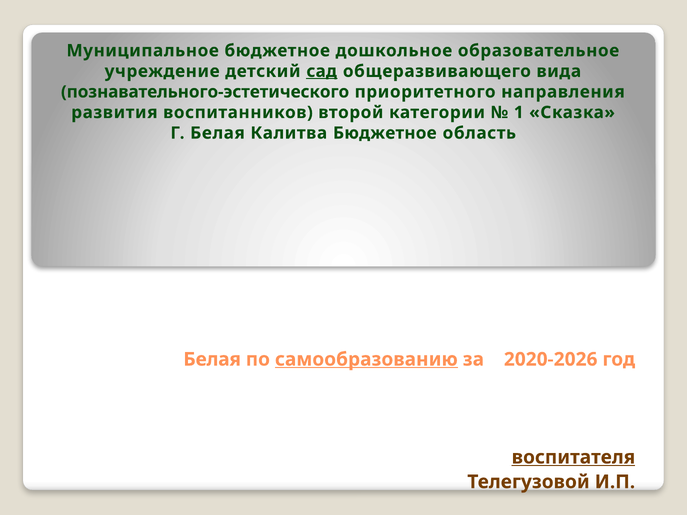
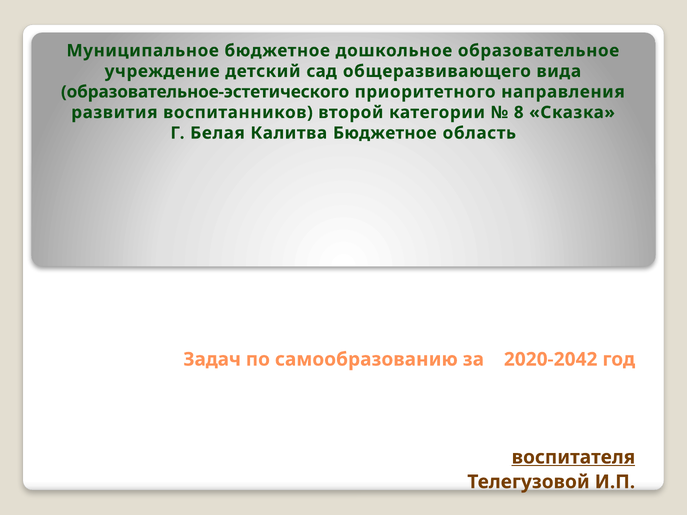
сад underline: present -> none
познавательного-эстетического: познавательного-эстетического -> образовательное-эстетического
1: 1 -> 8
Белая at (212, 360): Белая -> Задач
самообразованию underline: present -> none
2020-2026: 2020-2026 -> 2020-2042
